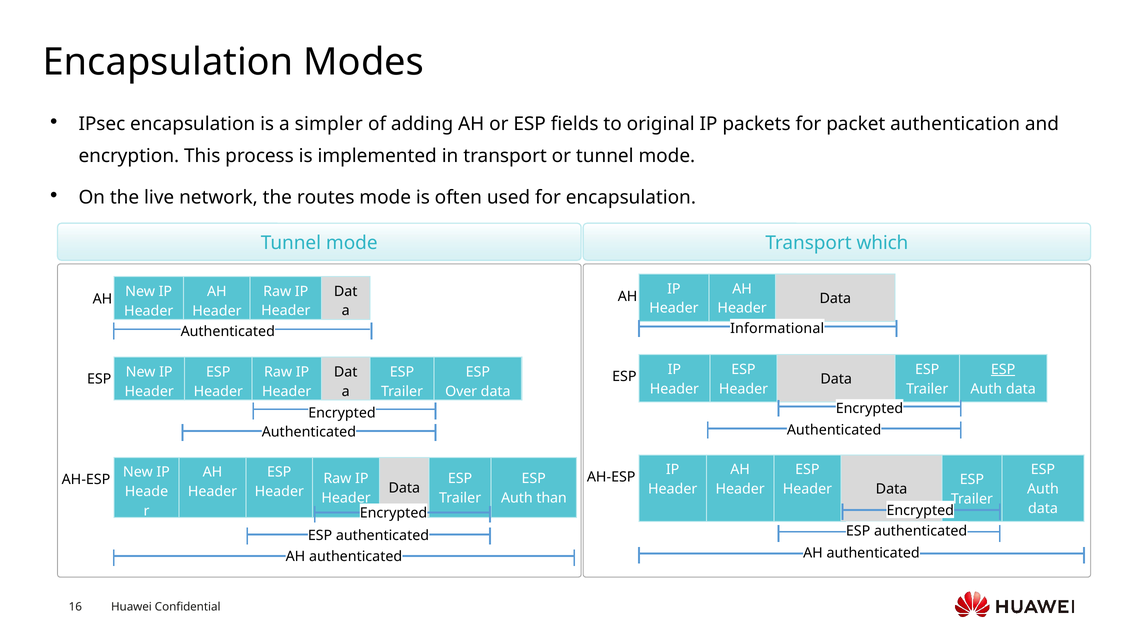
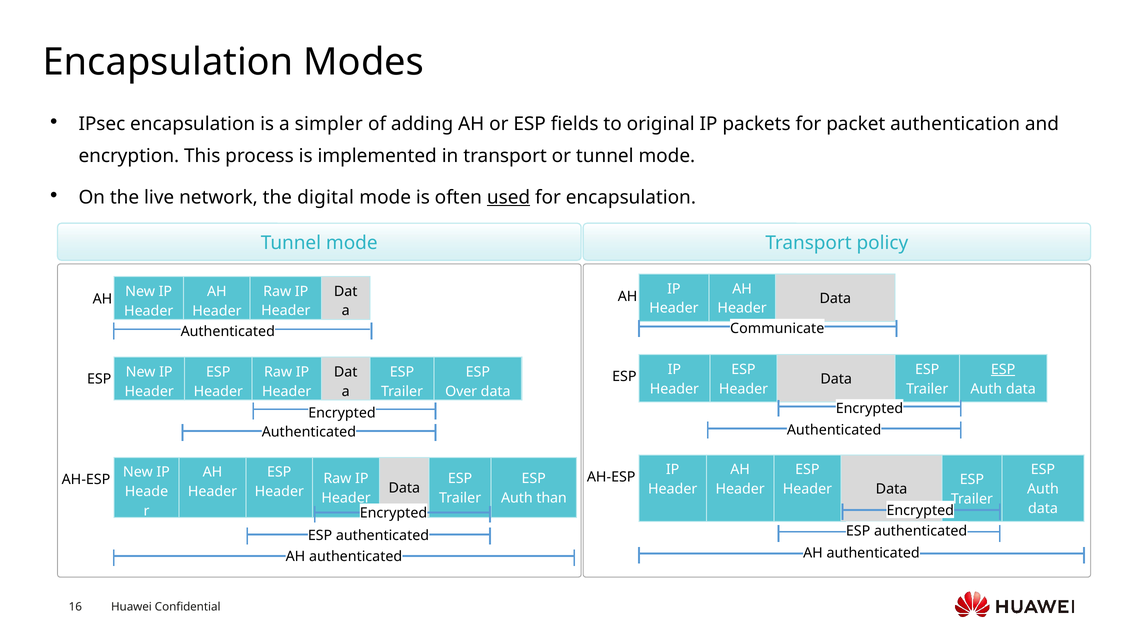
routes: routes -> digital
used underline: none -> present
which: which -> policy
Informational: Informational -> Communicate
